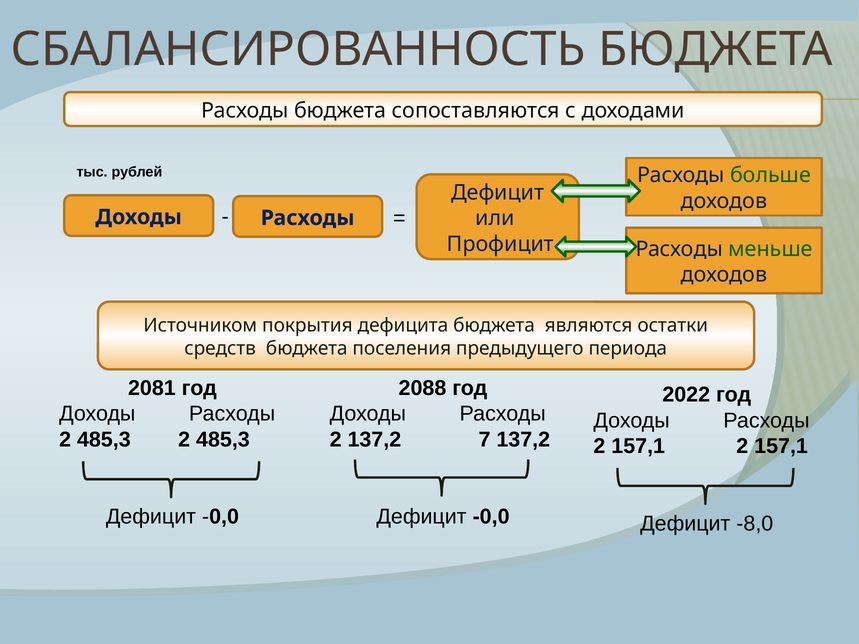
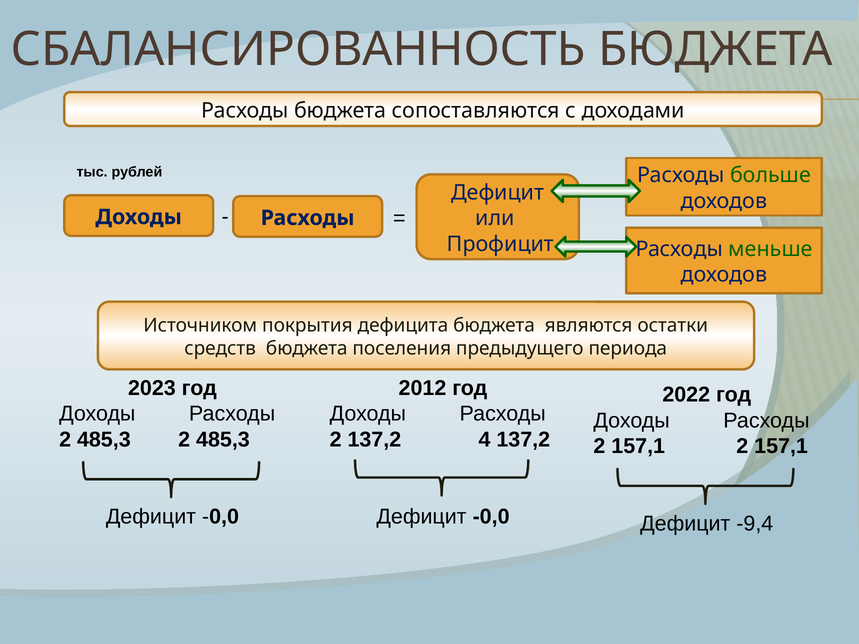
2081: 2081 -> 2023
2088: 2088 -> 2012
7: 7 -> 4
-8,0: -8,0 -> -9,4
